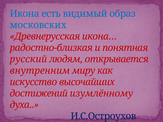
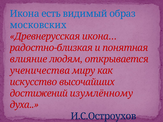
русский: русский -> влияние
внутренним: внутренним -> ученичества
